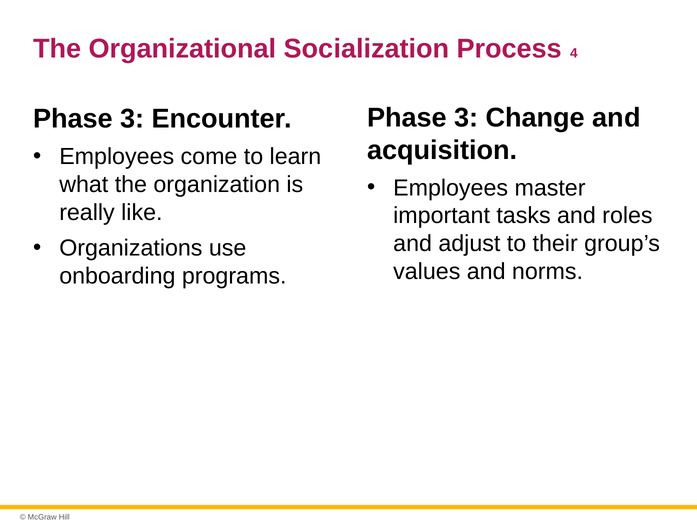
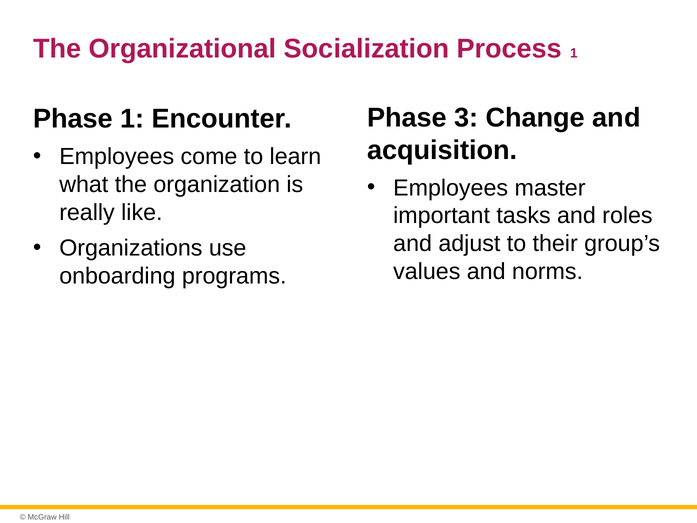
Process 4: 4 -> 1
3 at (132, 119): 3 -> 1
